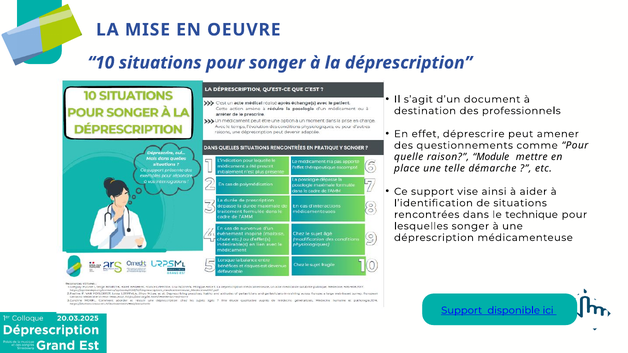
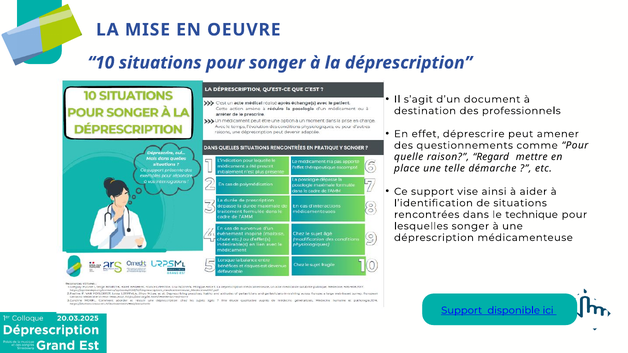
Module: Module -> Regard
